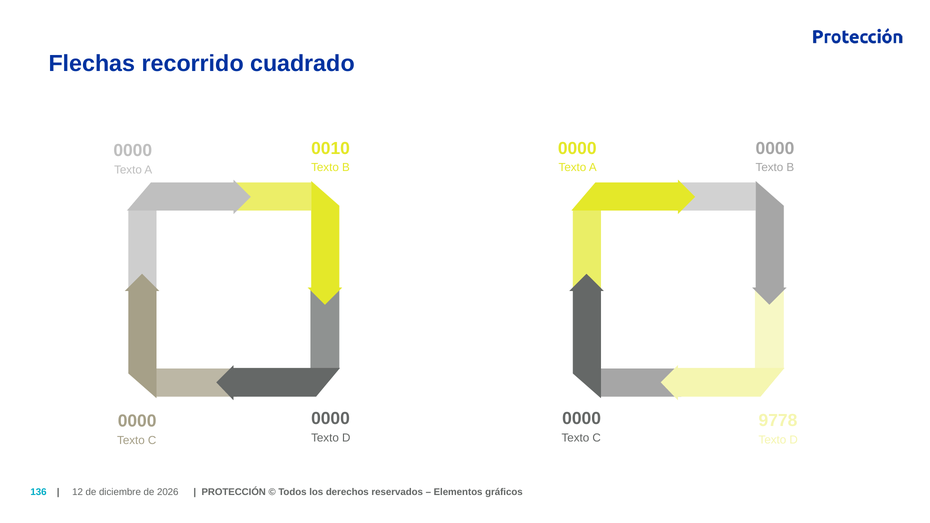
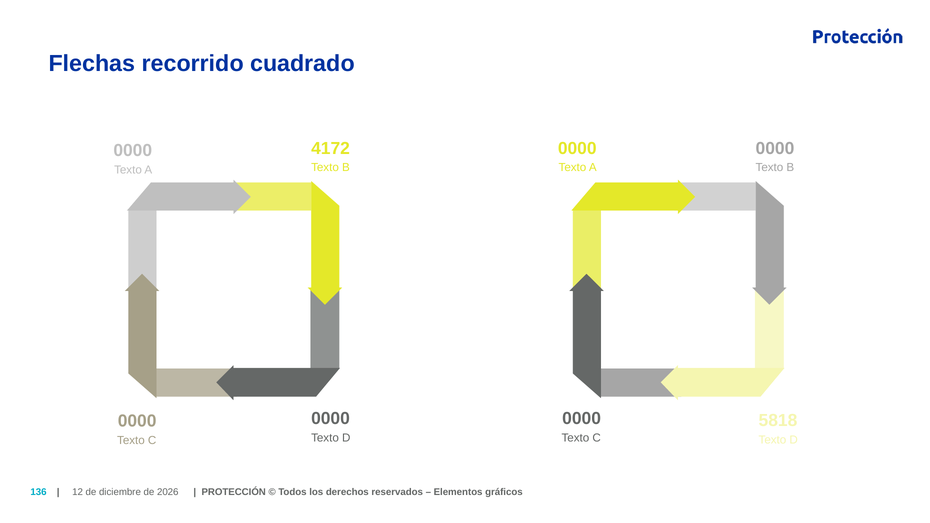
0010: 0010 -> 4172
9778: 9778 -> 5818
